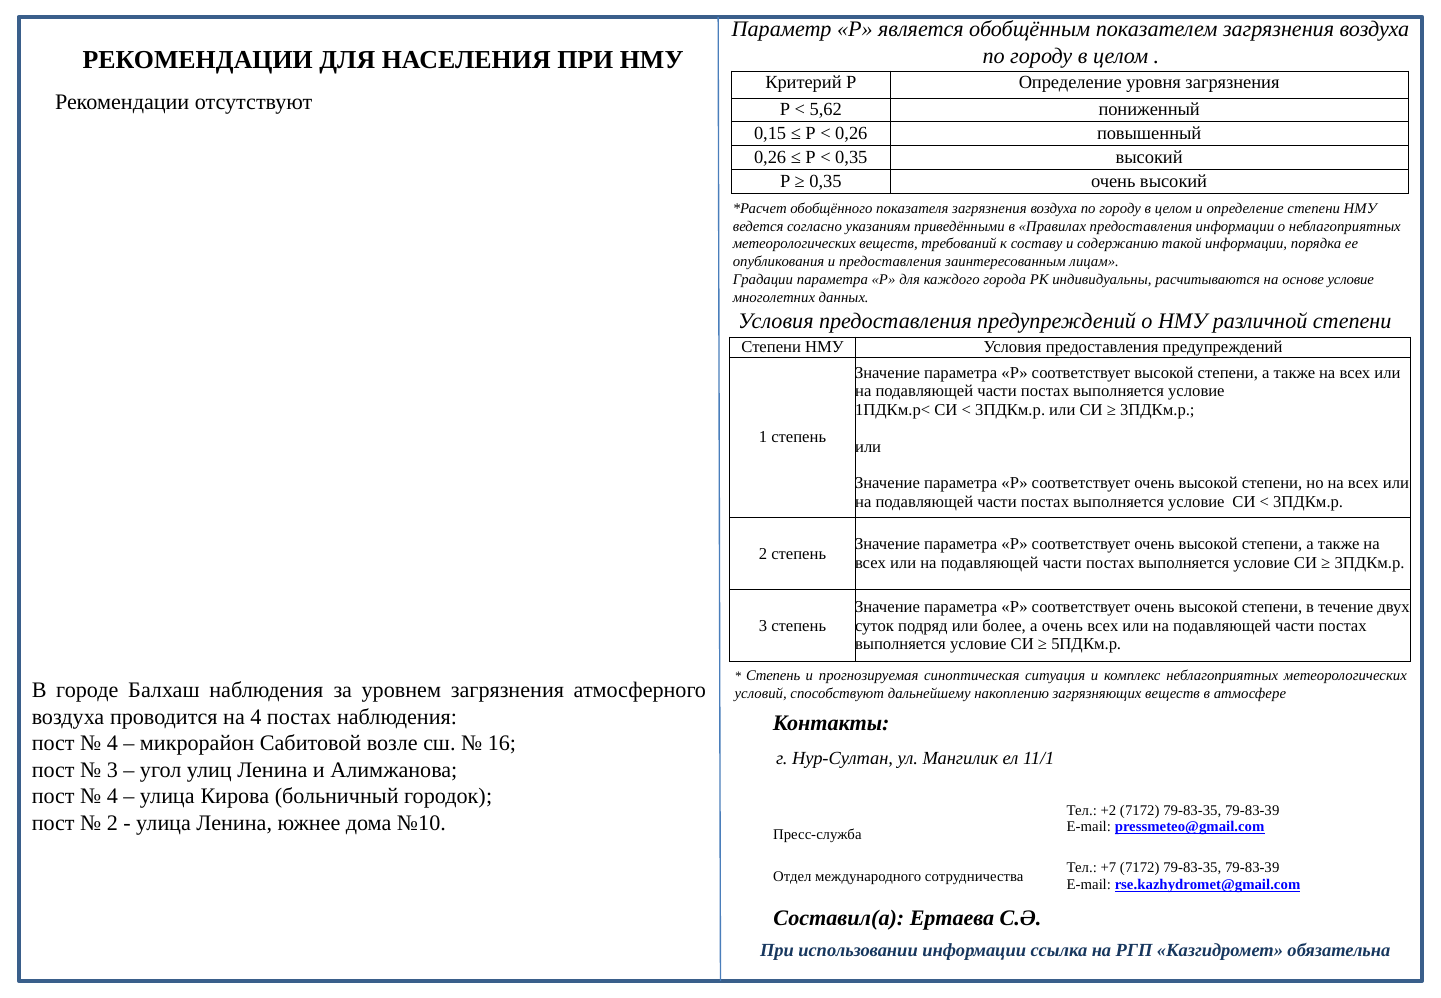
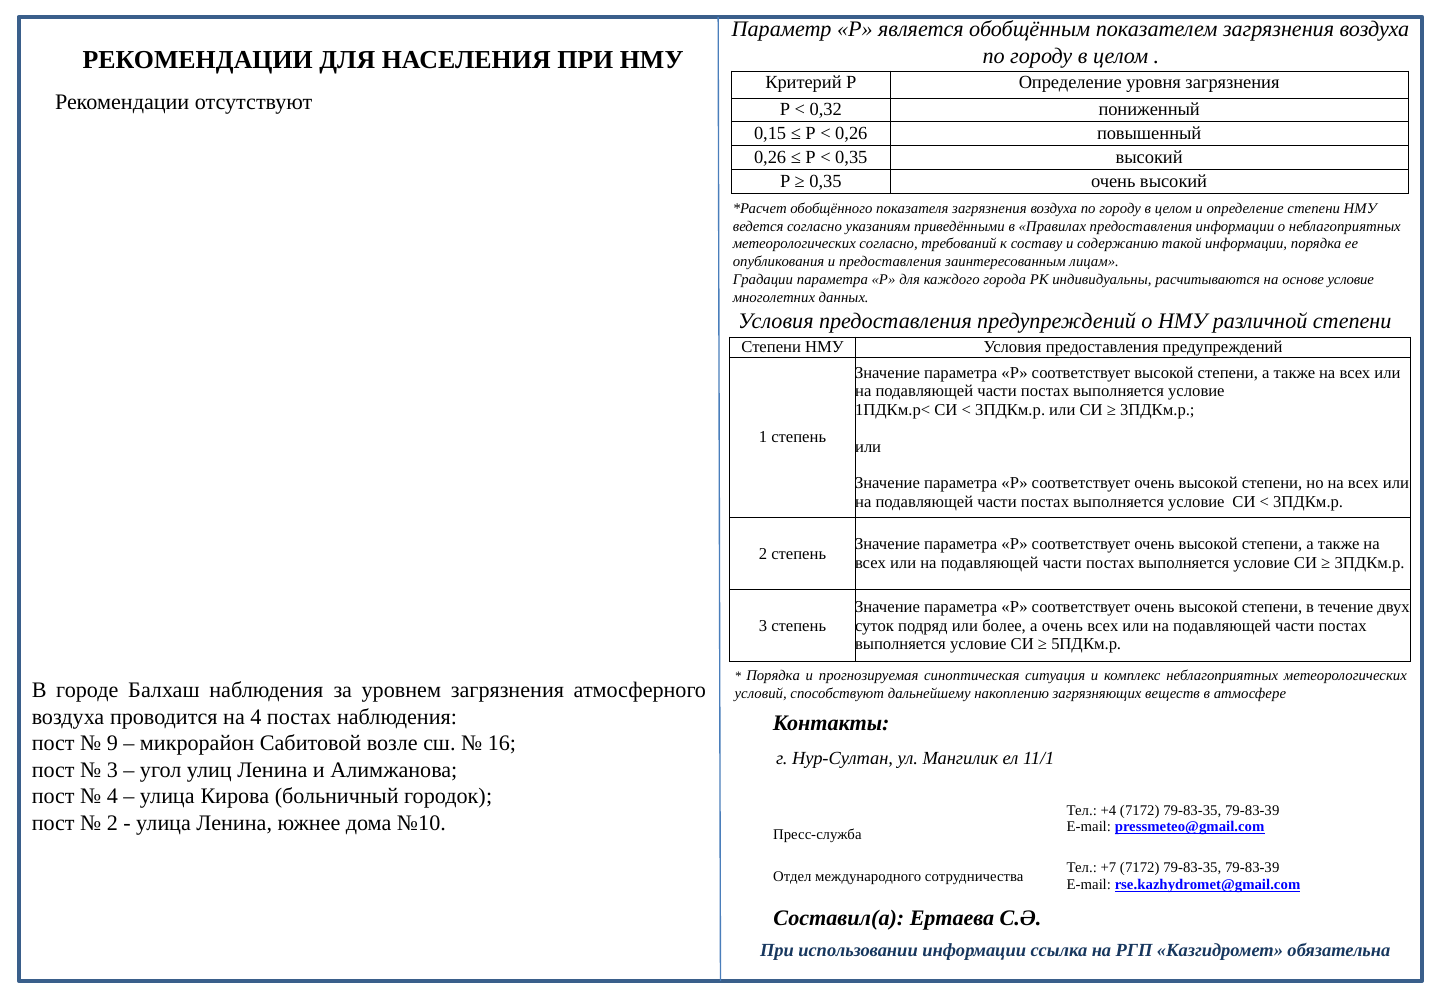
5,62: 5,62 -> 0,32
метеорологических веществ: веществ -> согласно
Степень at (773, 676): Степень -> Порядка
4 at (112, 743): 4 -> 9
+2: +2 -> +4
